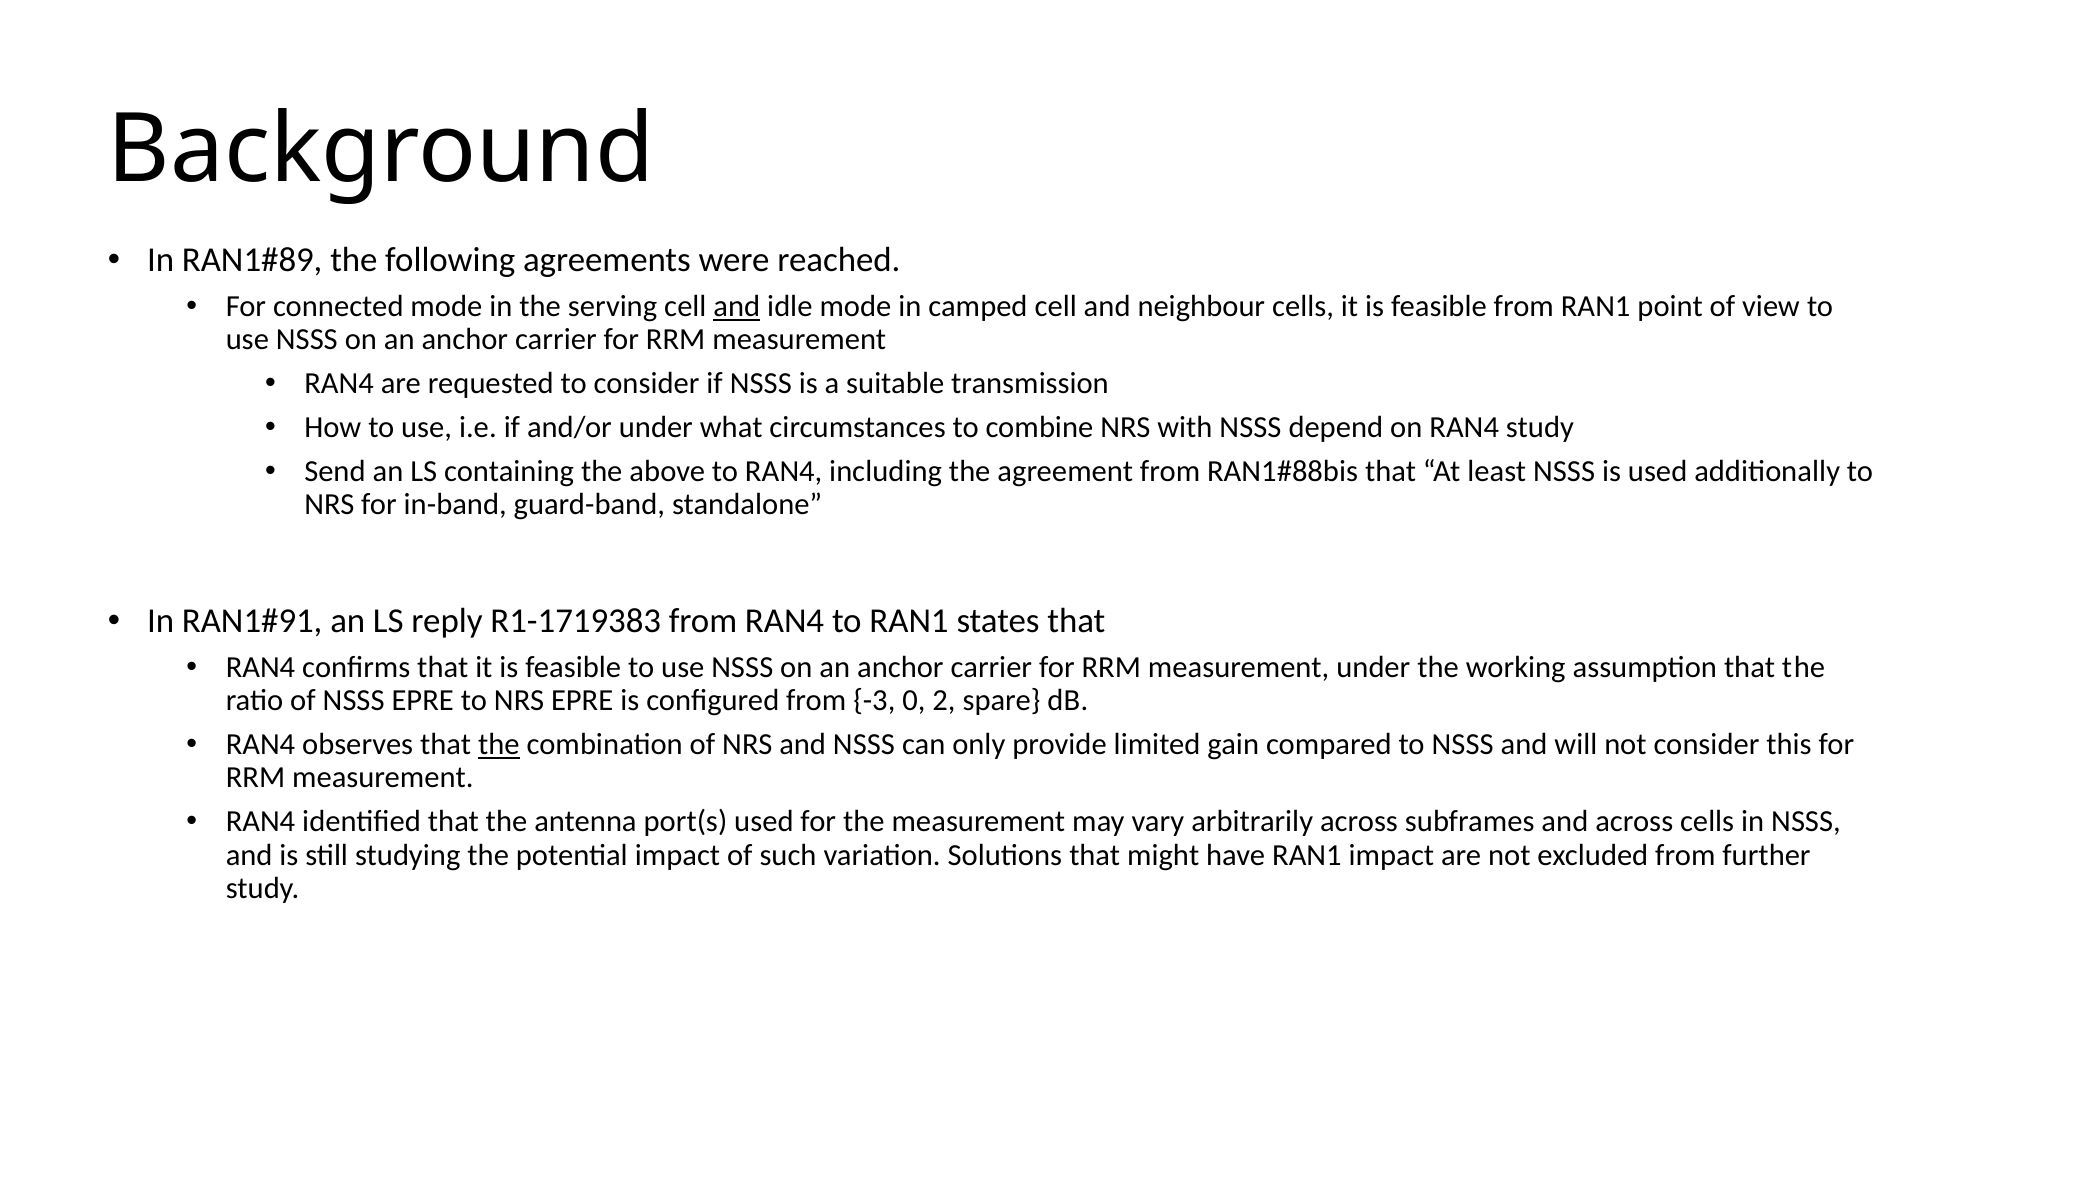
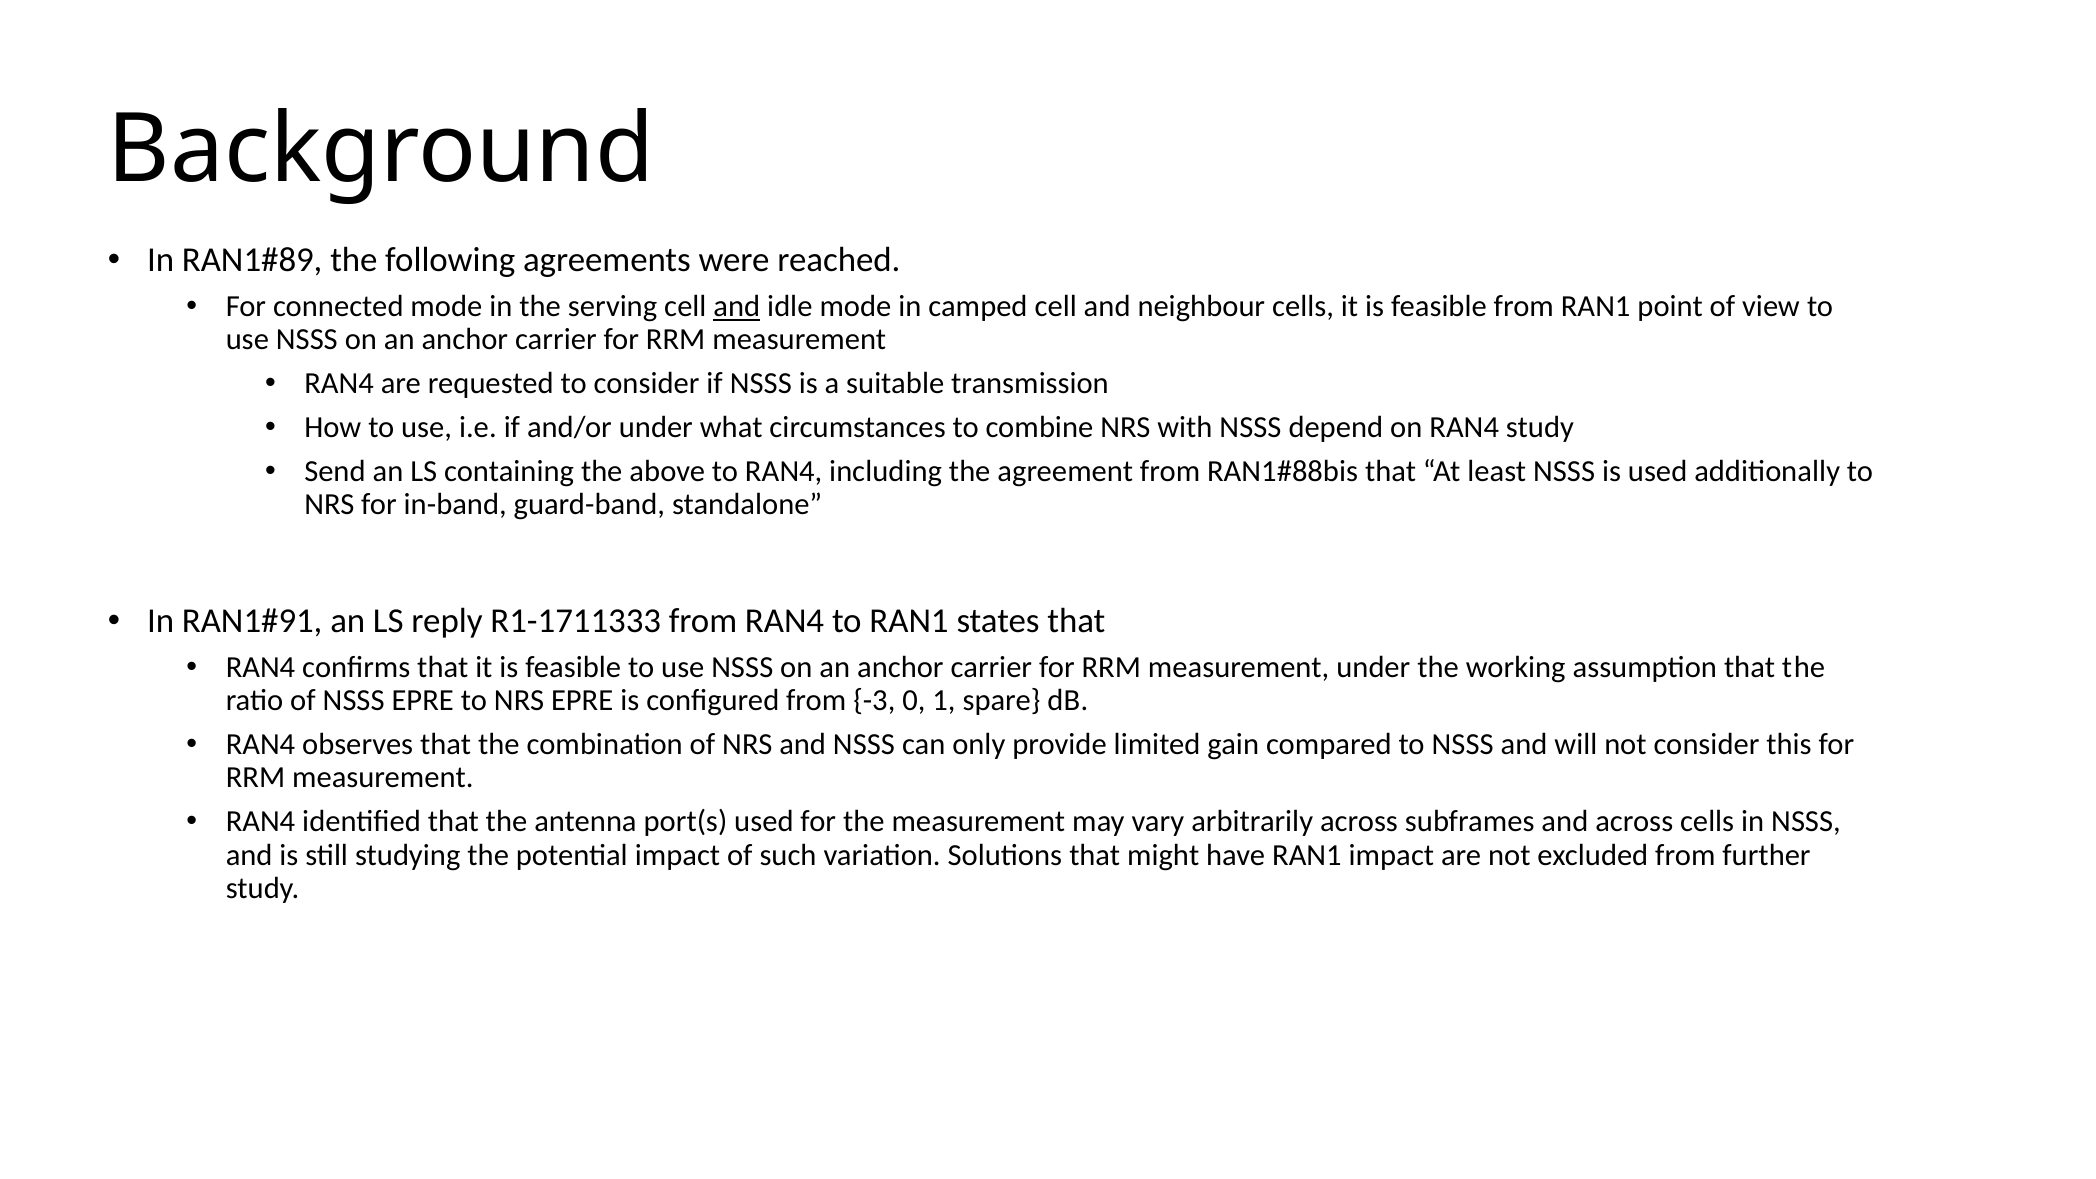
R1-1719383: R1-1719383 -> R1-1711333
2: 2 -> 1
the at (499, 745) underline: present -> none
